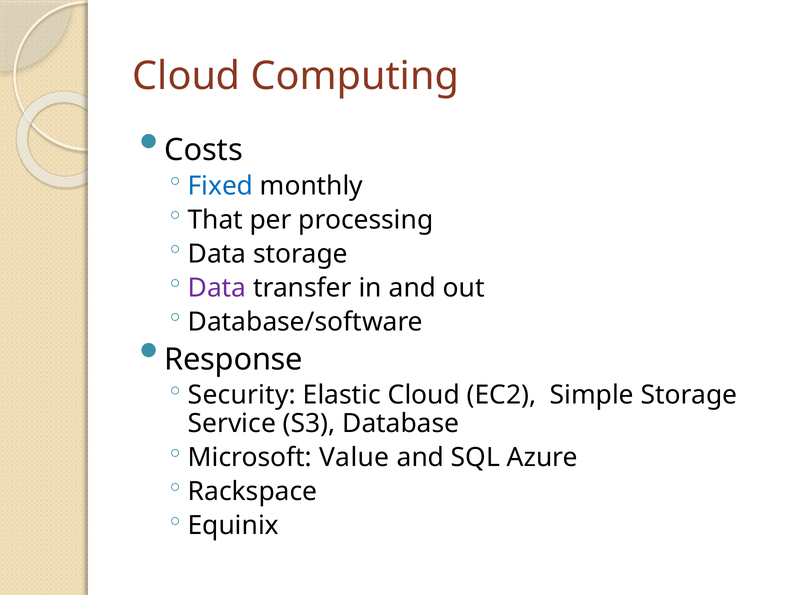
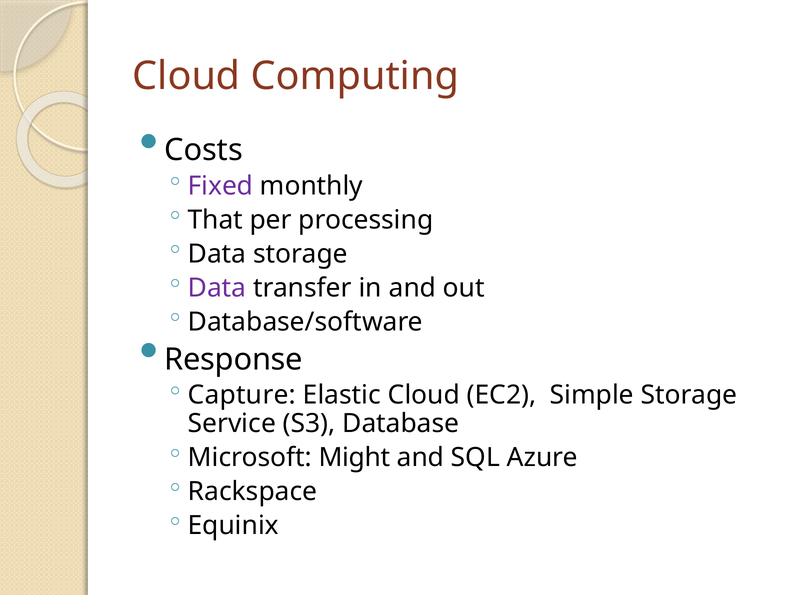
Fixed colour: blue -> purple
Security: Security -> Capture
Value: Value -> Might
